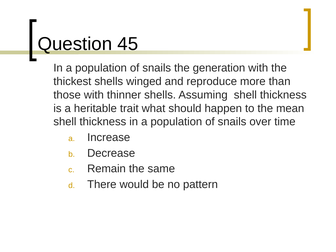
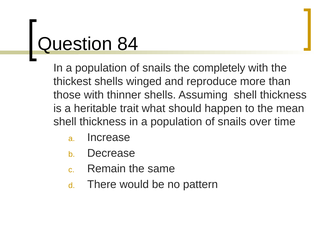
45: 45 -> 84
generation: generation -> completely
